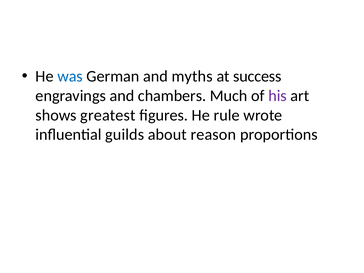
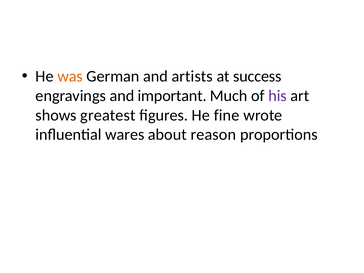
was colour: blue -> orange
myths: myths -> artists
chambers: chambers -> important
rule: rule -> fine
guilds: guilds -> wares
